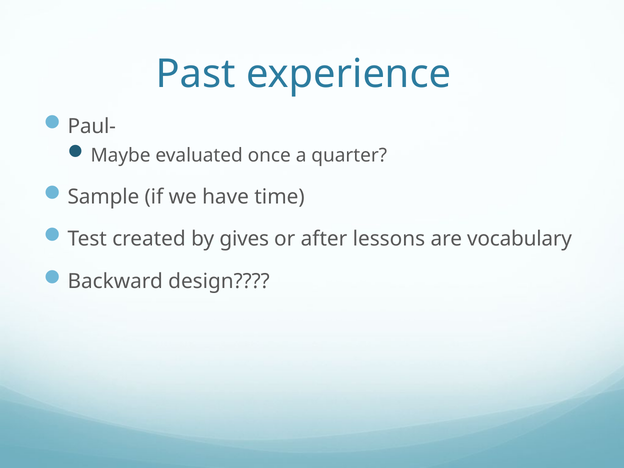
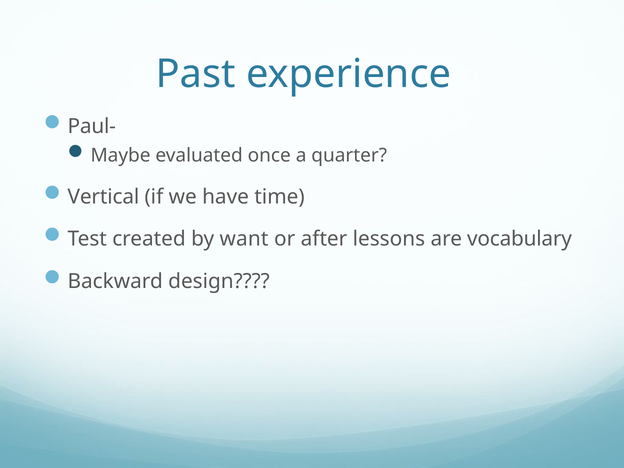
Sample: Sample -> Vertical
gives: gives -> want
